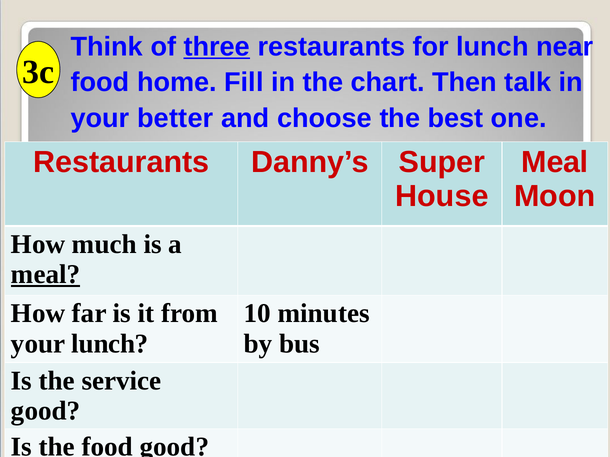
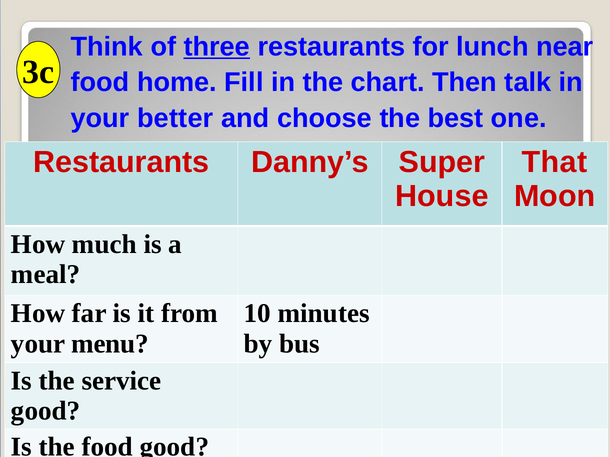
Meal at (555, 162): Meal -> That
meal at (46, 275) underline: present -> none
your lunch: lunch -> menu
